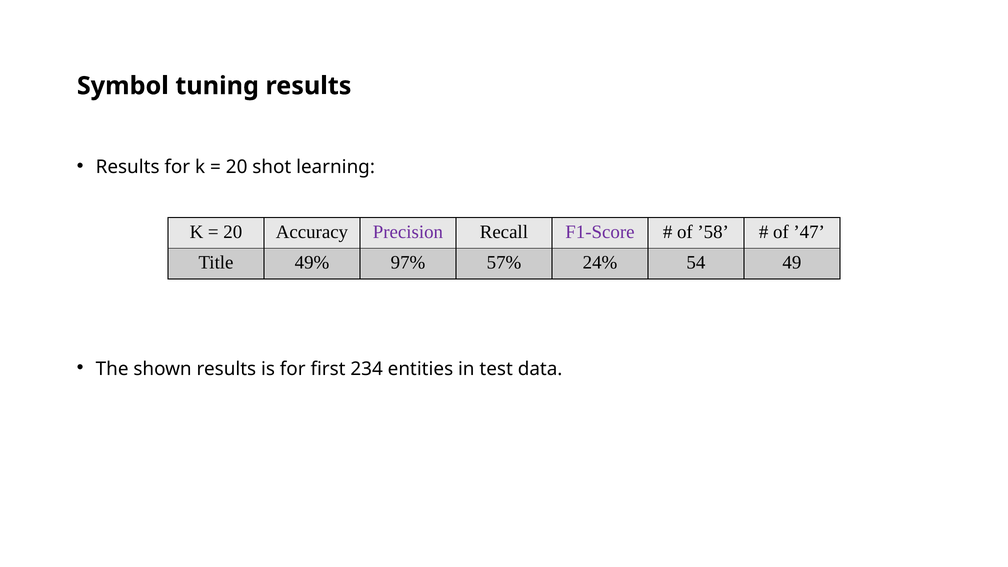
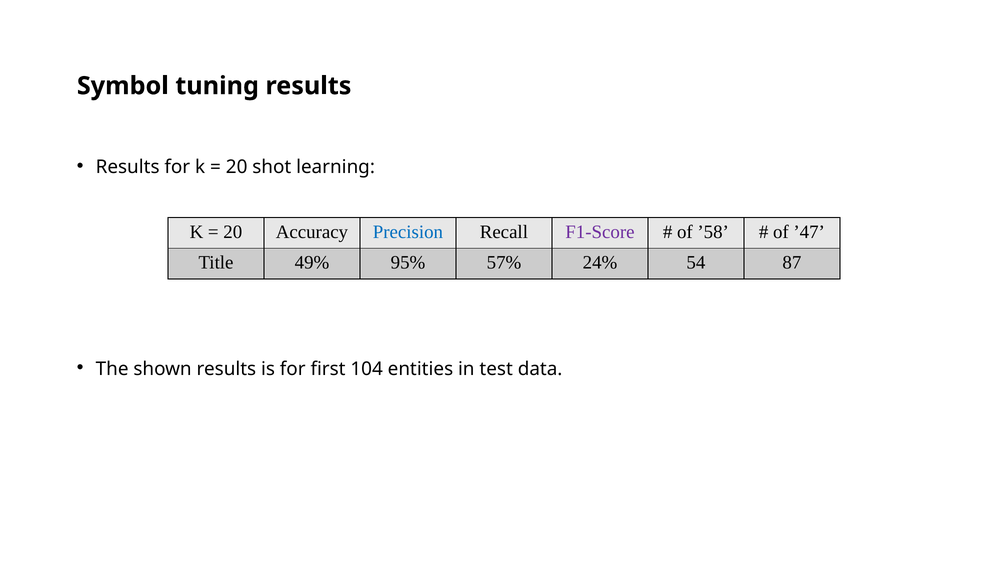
Precision colour: purple -> blue
97%: 97% -> 95%
49: 49 -> 87
234: 234 -> 104
